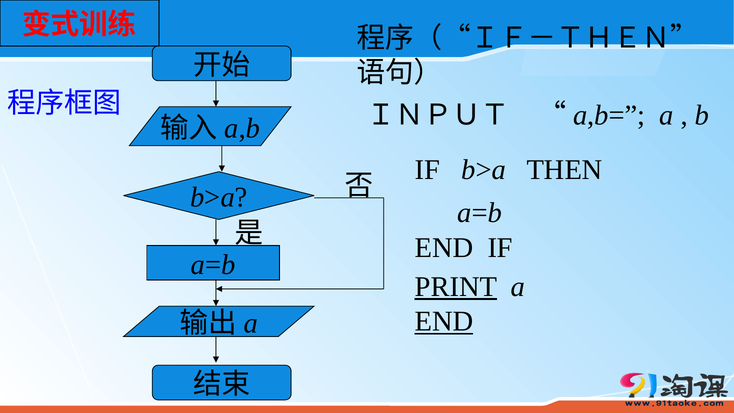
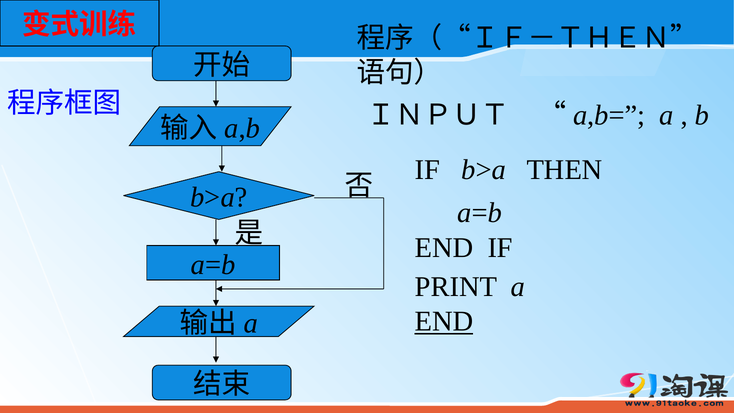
PRINT underline: present -> none
